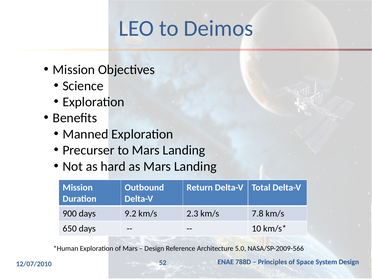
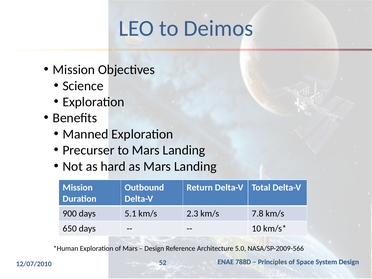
9.2: 9.2 -> 5.1
